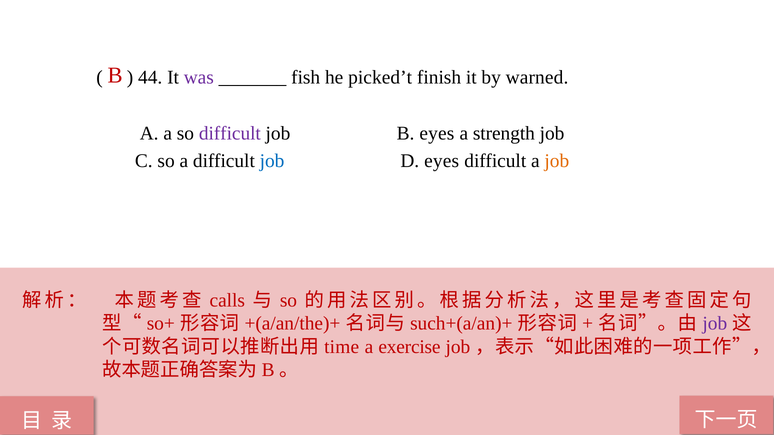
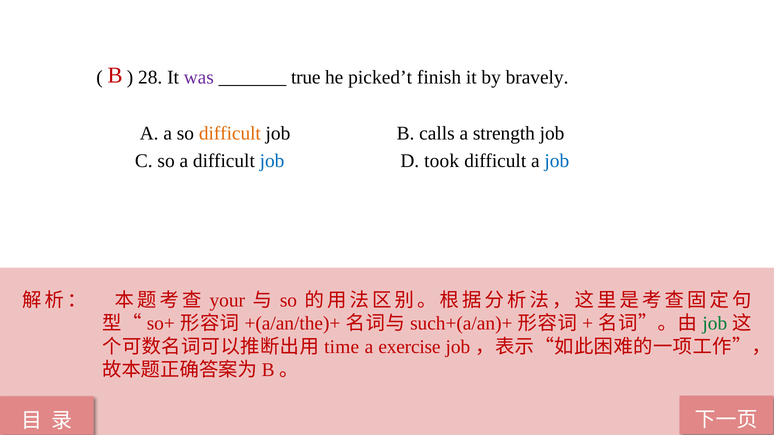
44: 44 -> 28
fish: fish -> true
warned: warned -> bravely
difficult at (230, 133) colour: purple -> orange
B eyes: eyes -> calls
D eyes: eyes -> took
job at (557, 161) colour: orange -> blue
calls: calls -> your
job at (715, 324) colour: purple -> green
